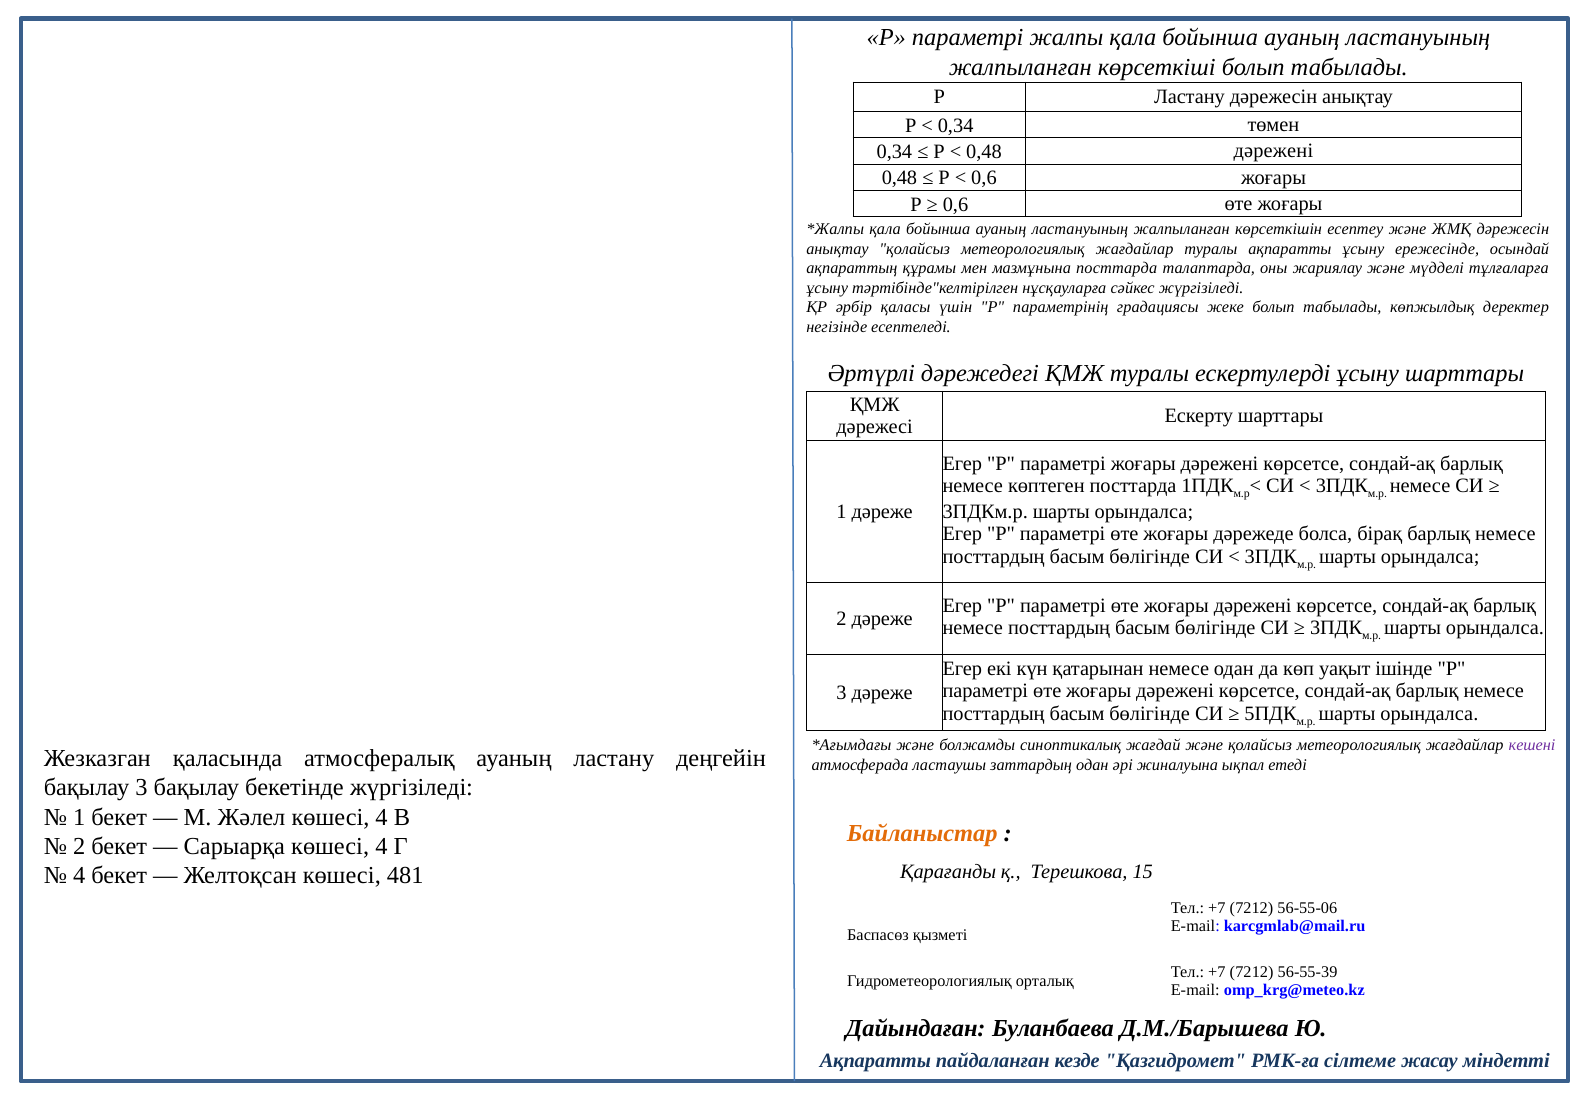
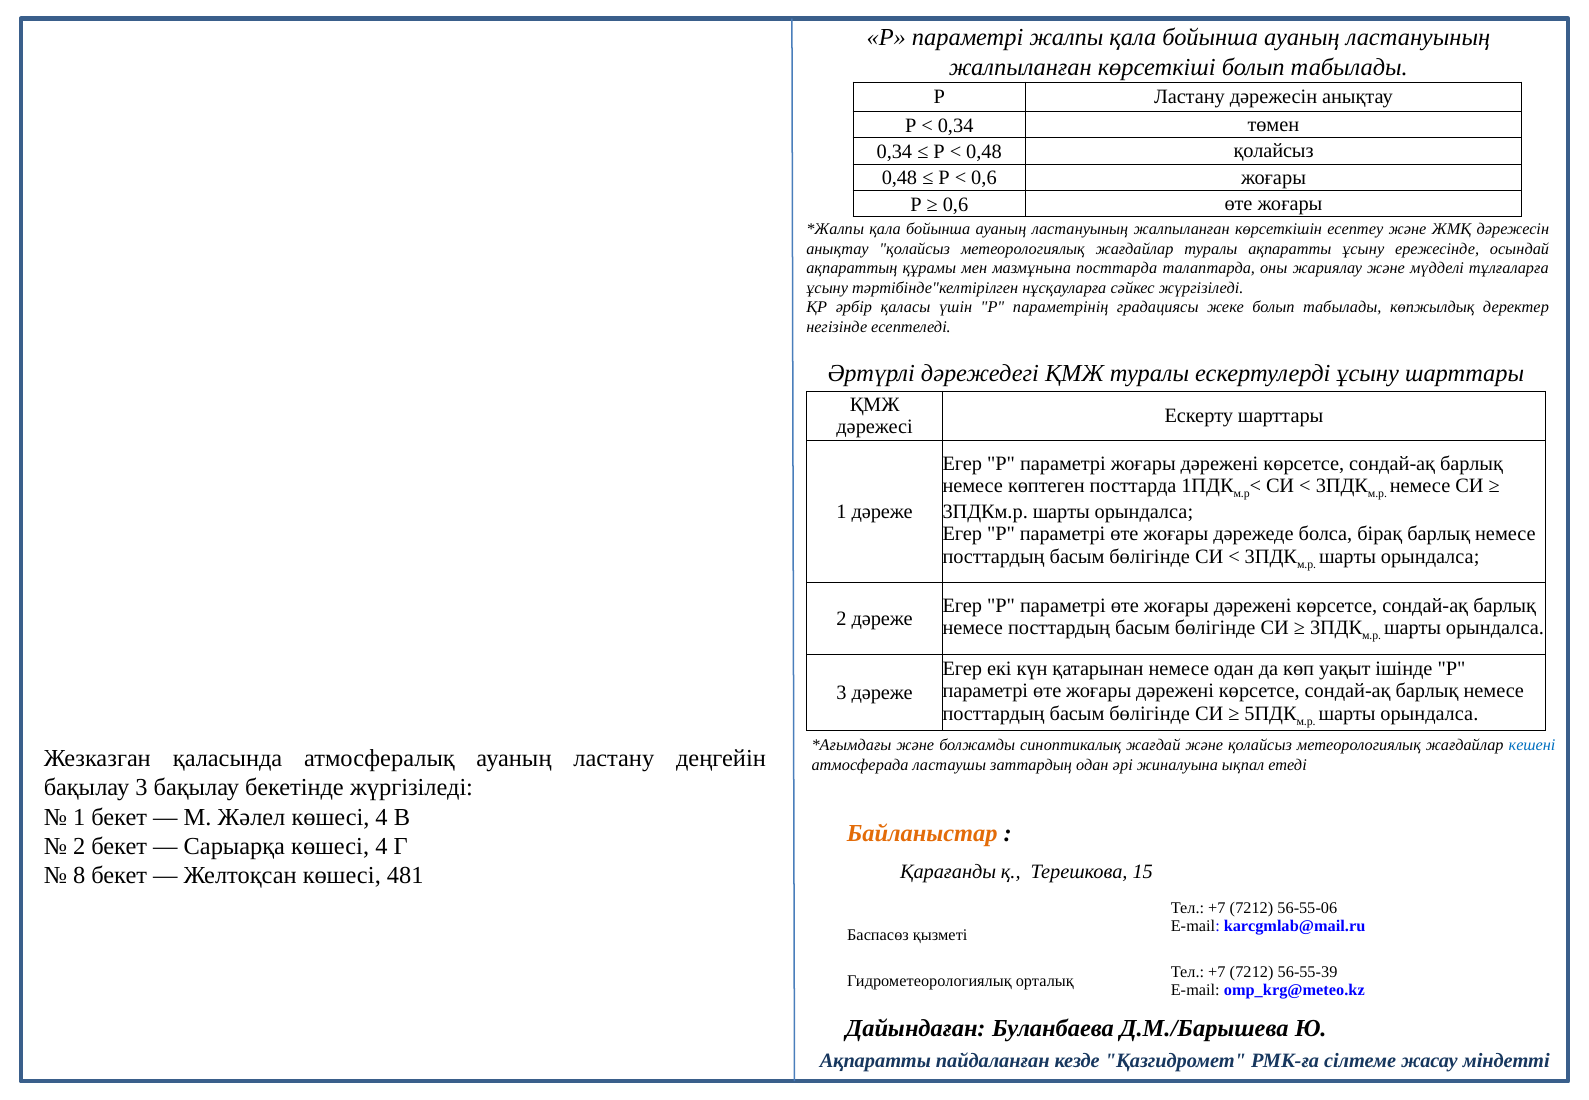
0,48 дәрежені: дәрежені -> қолайсыз
кешені colour: purple -> blue
4 at (79, 876): 4 -> 8
